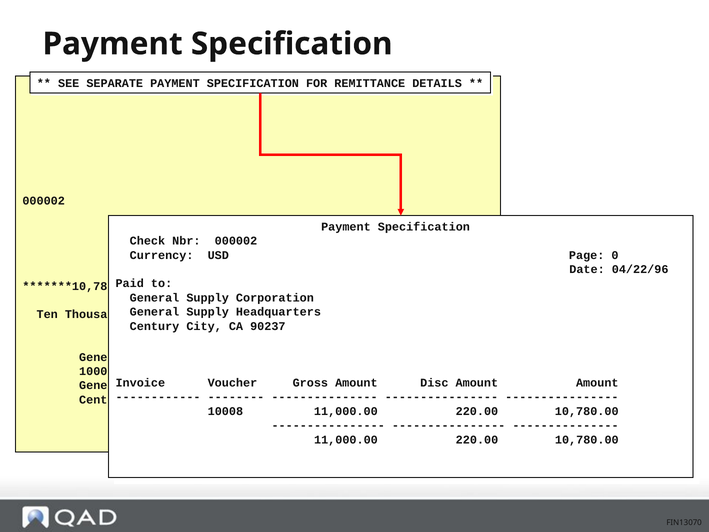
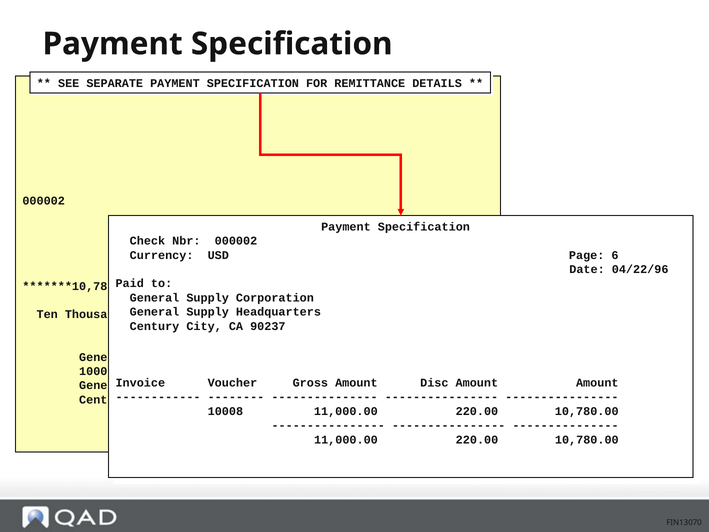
0: 0 -> 6
